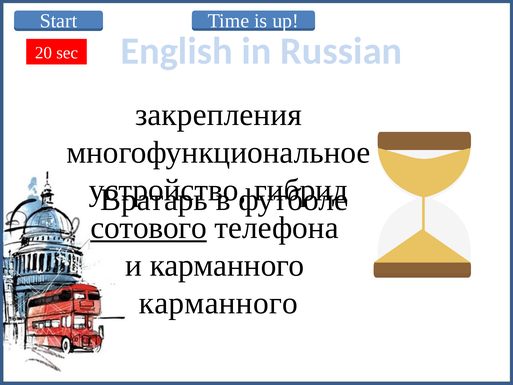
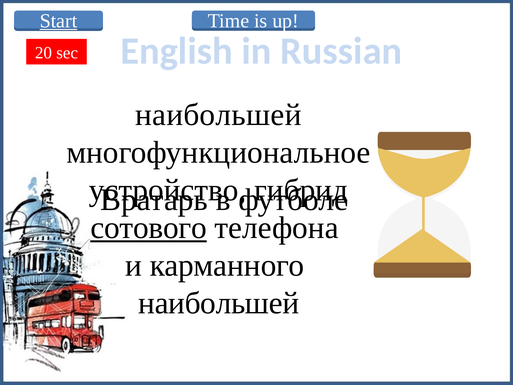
Start underline: none -> present
закрепления at (218, 115): закрепления -> наибольшей
карманного at (218, 303): карманного -> наибольшей
